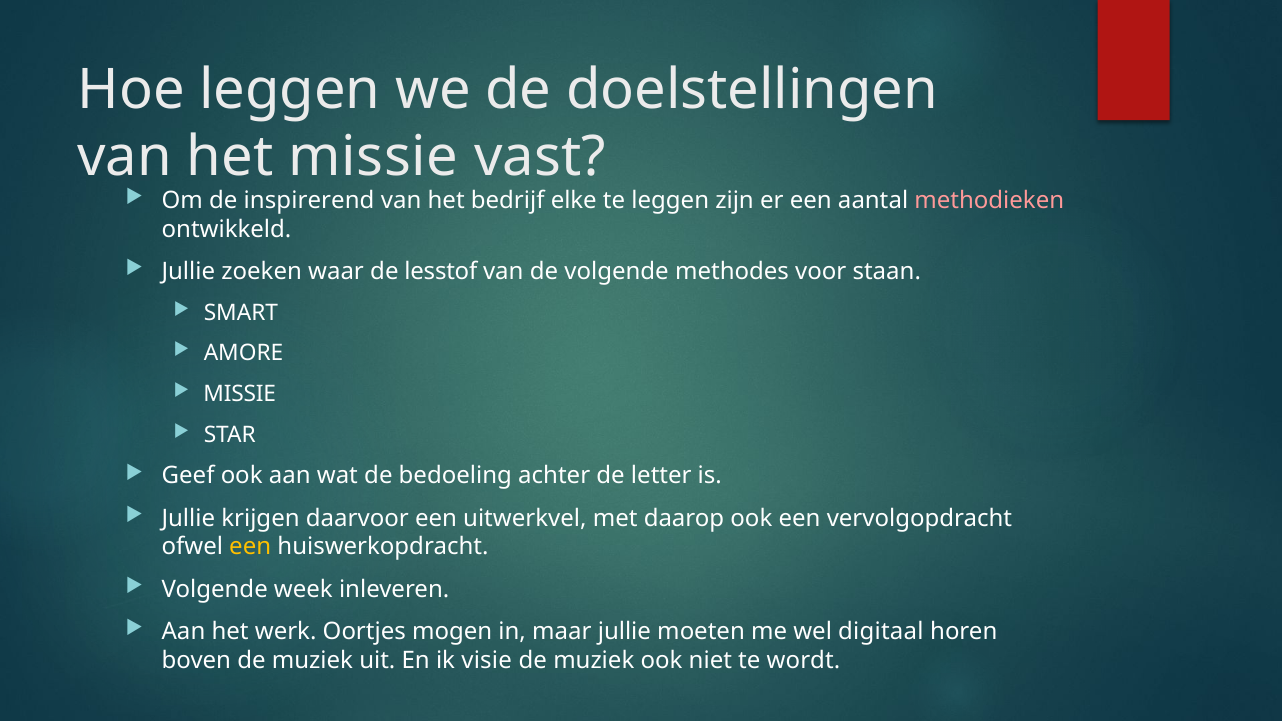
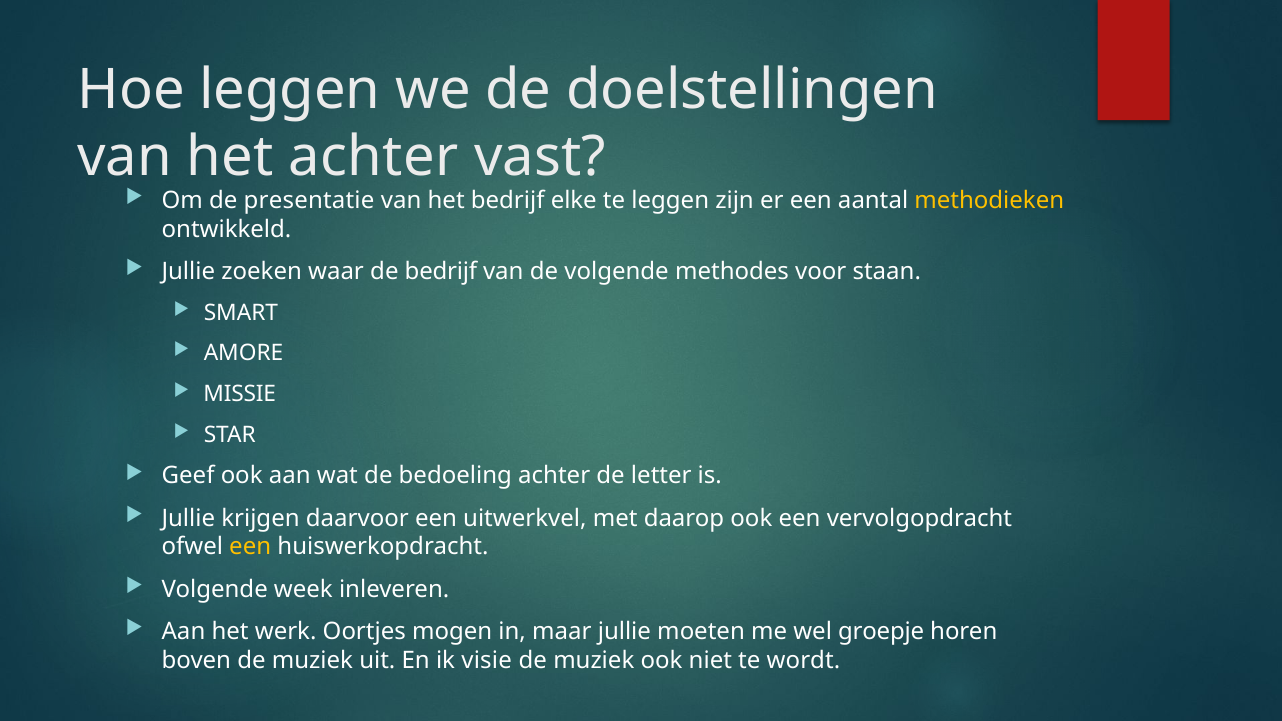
het missie: missie -> achter
inspirerend: inspirerend -> presentatie
methodieken colour: pink -> yellow
de lesstof: lesstof -> bedrijf
digitaal: digitaal -> groepje
